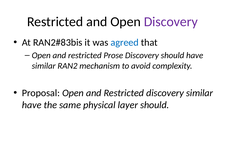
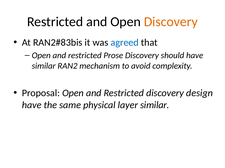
Discovery at (171, 22) colour: purple -> orange
discovery similar: similar -> design
layer should: should -> similar
